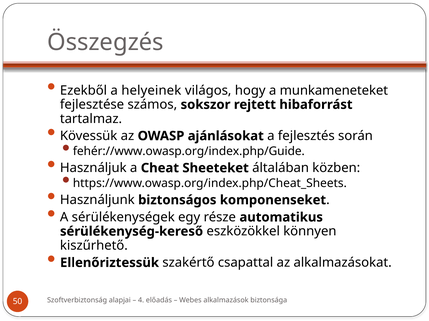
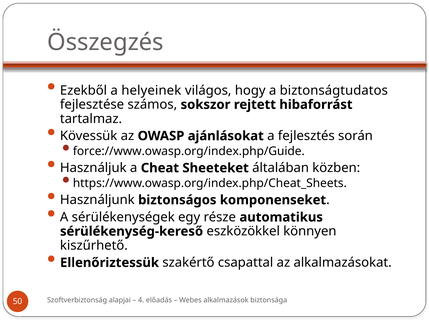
munkameneteket: munkameneteket -> biztonságtudatos
fehér://www.owasp.org/index.php/Guide: fehér://www.owasp.org/index.php/Guide -> force://www.owasp.org/index.php/Guide
